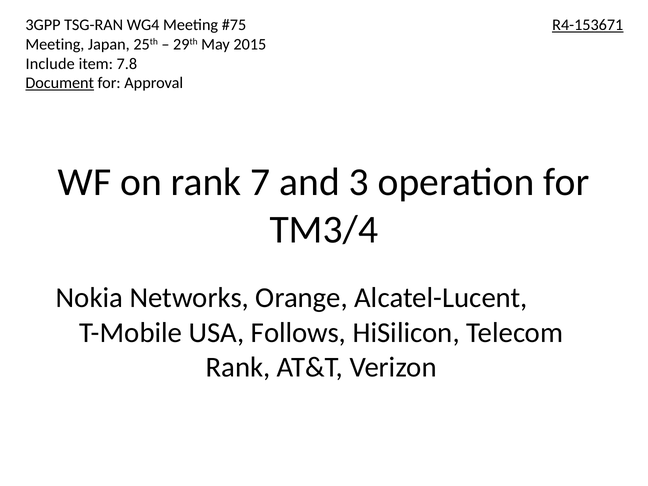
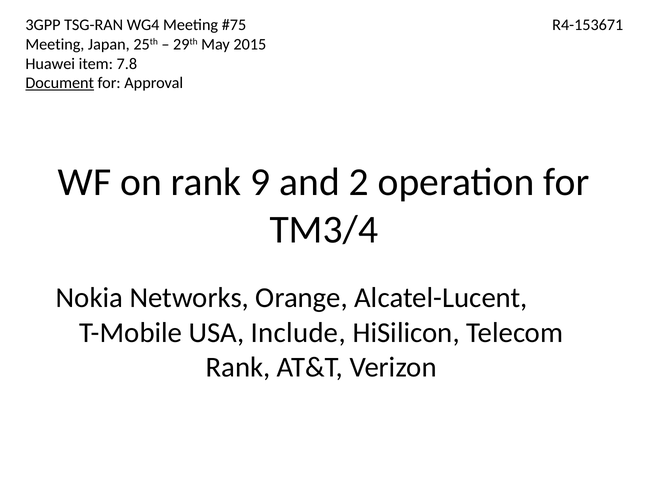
R4-153671 underline: present -> none
Include: Include -> Huawei
7: 7 -> 9
3: 3 -> 2
Follows: Follows -> Include
